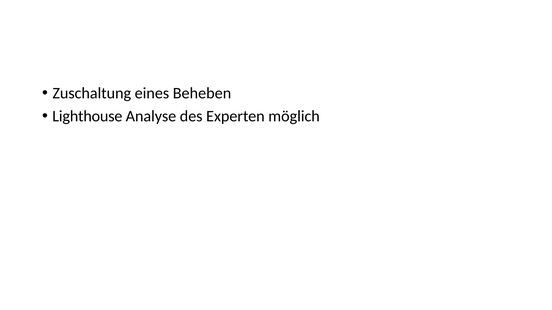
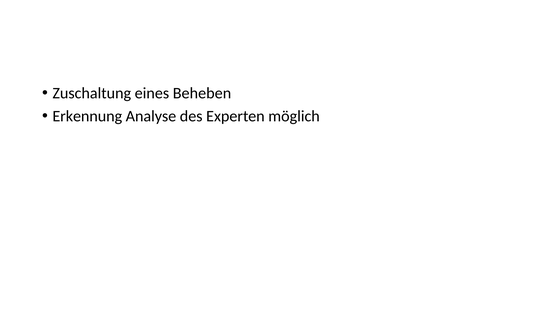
Lighthouse: Lighthouse -> Erkennung
